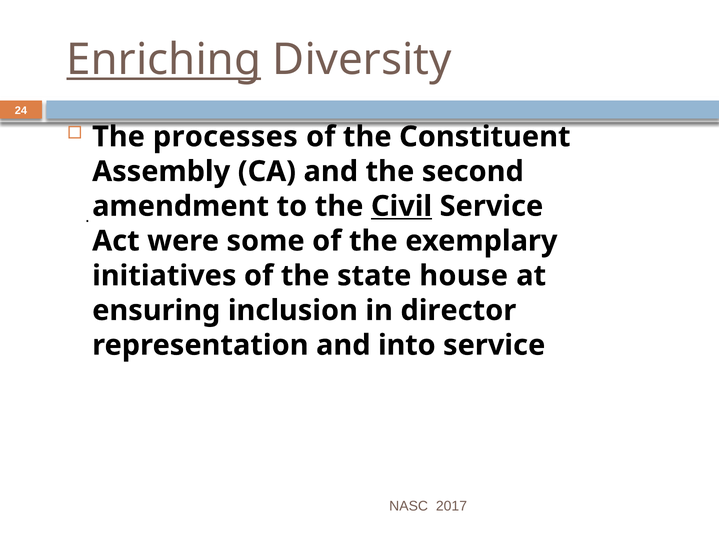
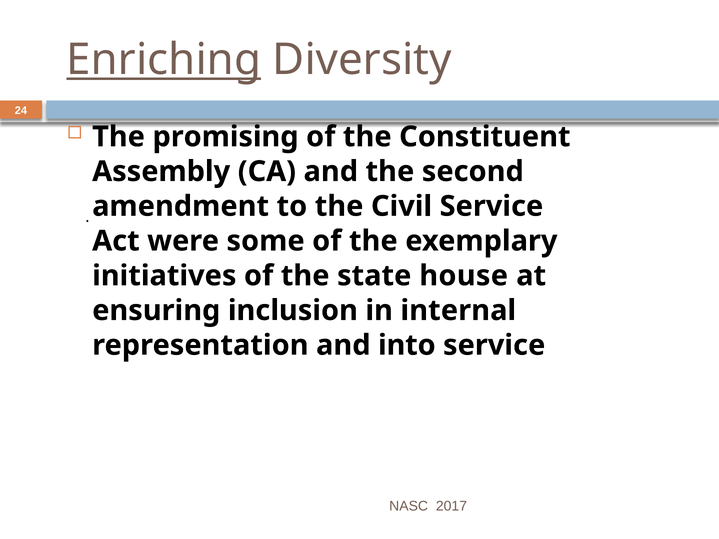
processes: processes -> promising
Civil underline: present -> none
director: director -> internal
